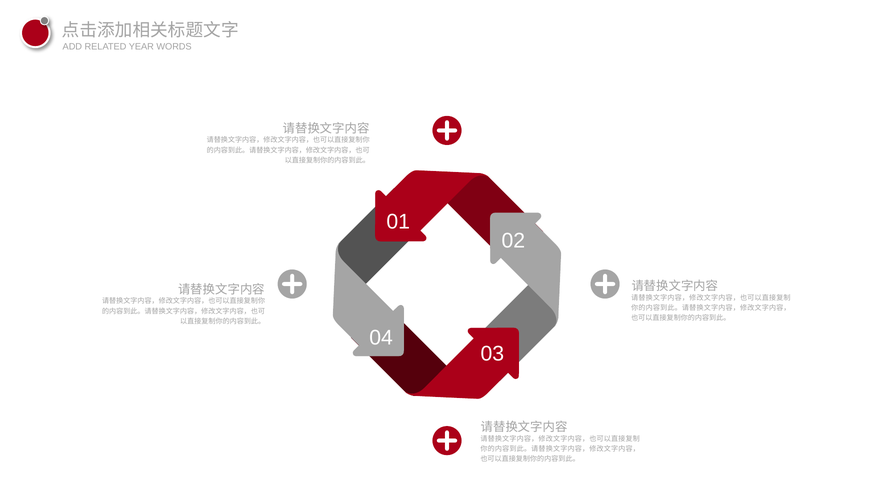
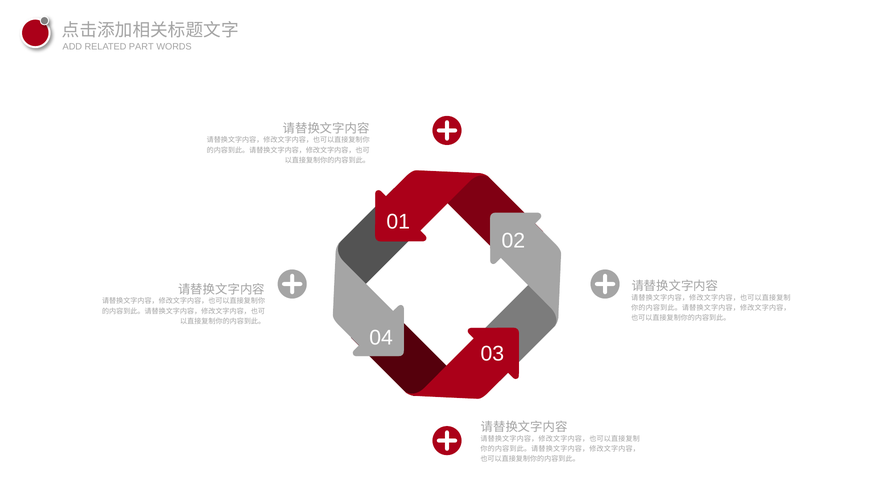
YEAR: YEAR -> PART
